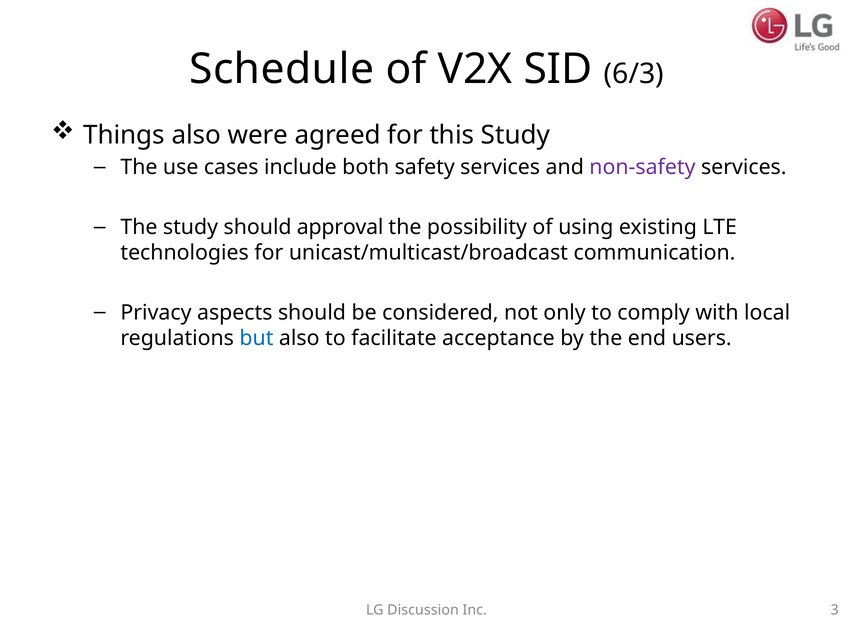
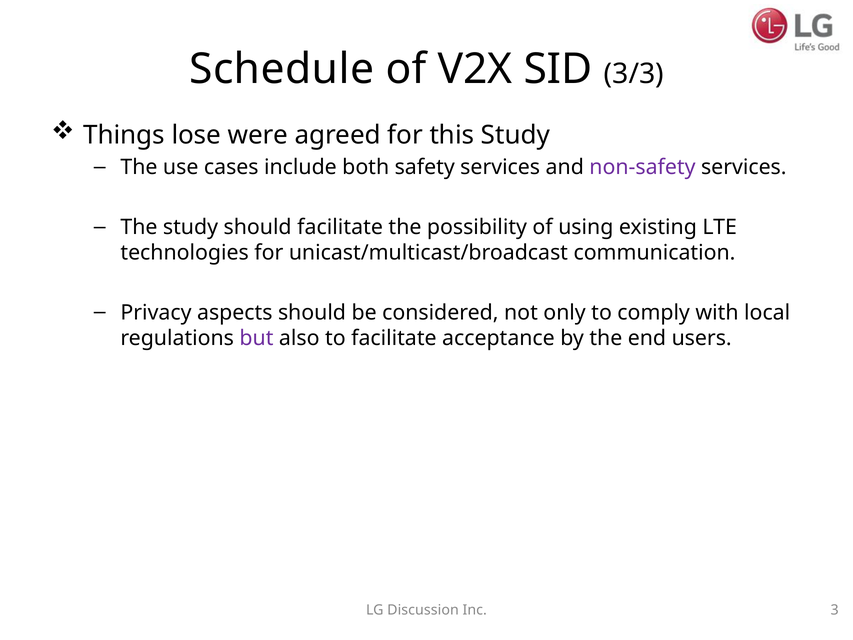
6/3: 6/3 -> 3/3
Things also: also -> lose
should approval: approval -> facilitate
but colour: blue -> purple
